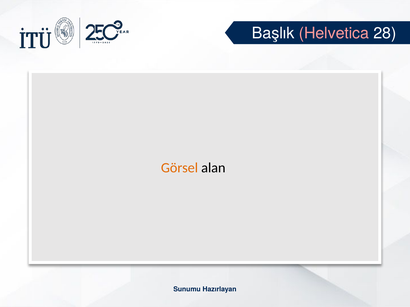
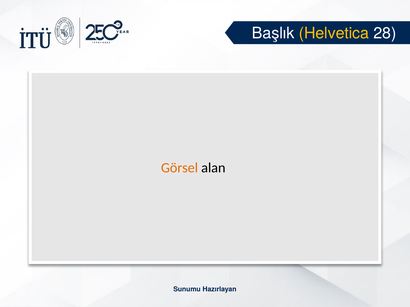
Helvetica colour: pink -> yellow
